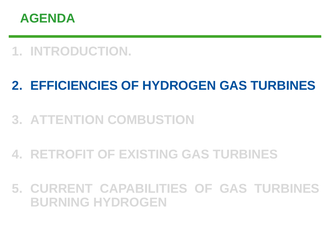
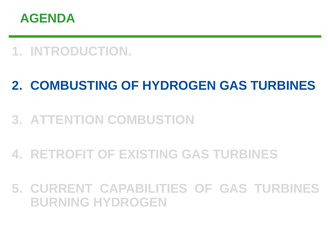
EFFICIENCIES: EFFICIENCIES -> COMBUSTING
